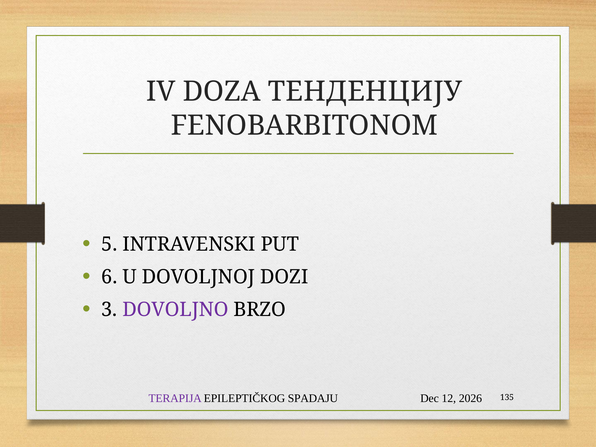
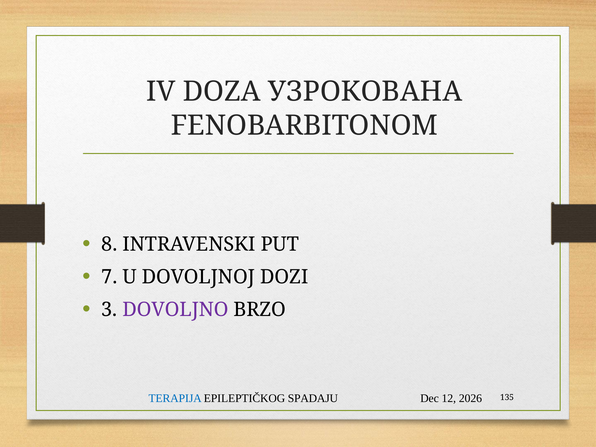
ТЕНДЕНЦИЈУ: ТЕНДЕНЦИЈУ -> УЗРОКОВАНА
5: 5 -> 8
6: 6 -> 7
TERAPIJA colour: purple -> blue
